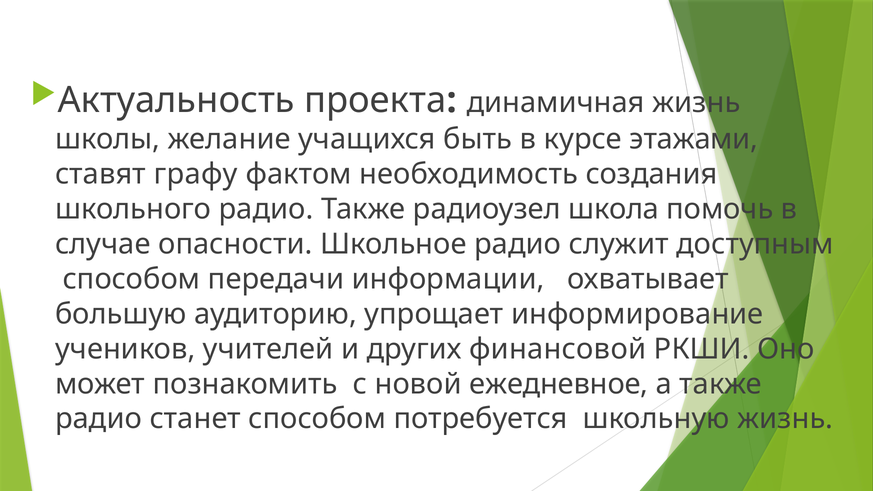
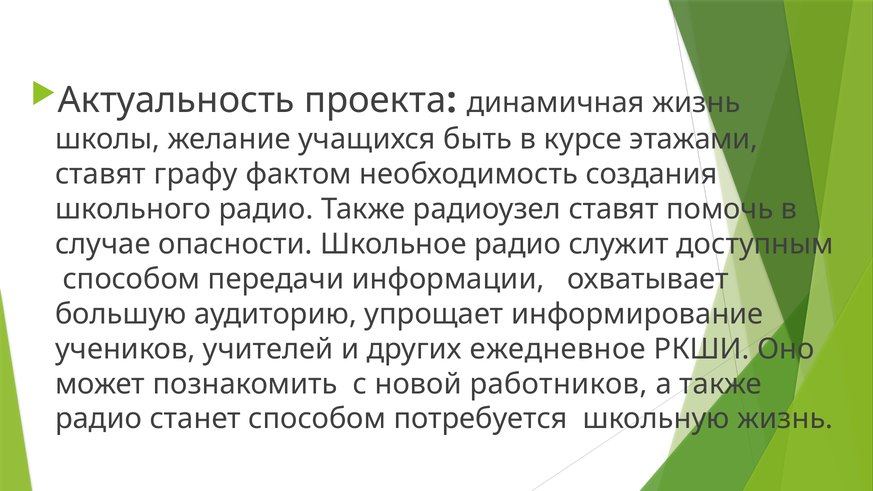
радиоузел школа: школа -> ставят
финансовой: финансовой -> ежедневное
ежедневное: ежедневное -> работников
